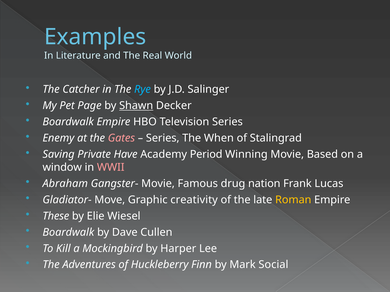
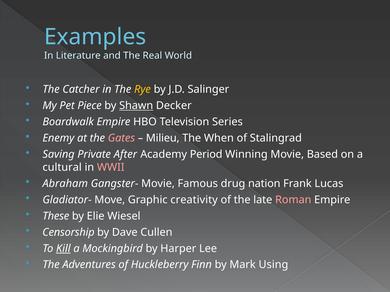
Rye colour: light blue -> yellow
Page: Page -> Piece
Series at (163, 138): Series -> Milieu
Have: Have -> After
window: window -> cultural
Roman colour: yellow -> pink
Boardwalk at (68, 233): Boardwalk -> Censorship
Kill underline: none -> present
Social: Social -> Using
